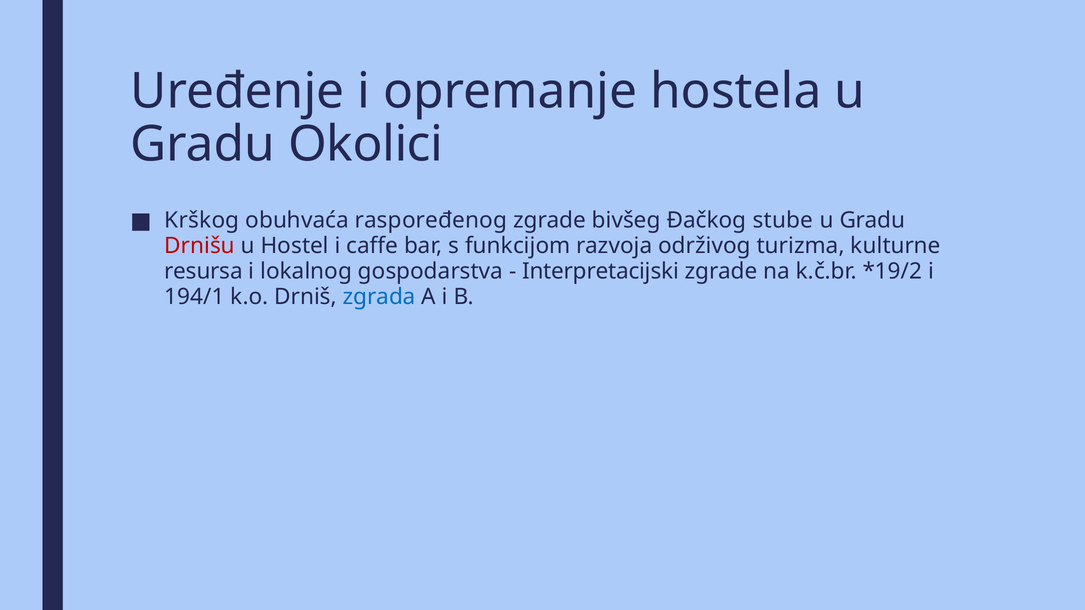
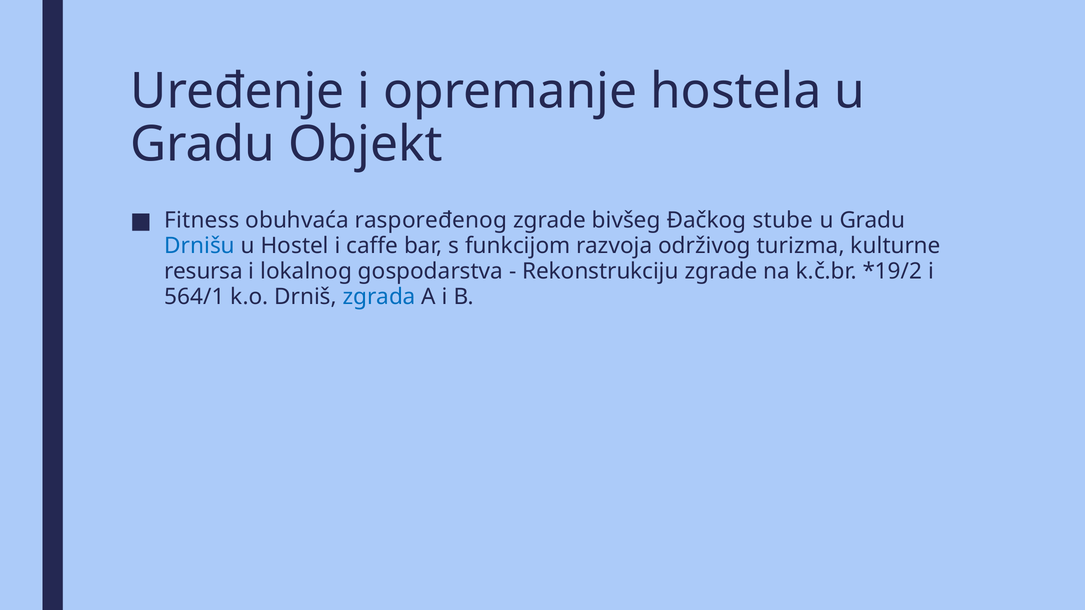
Okolici: Okolici -> Objekt
Krškog: Krškog -> Fitness
Drnišu colour: red -> blue
Interpretacijski: Interpretacijski -> Rekonstrukciju
194/1: 194/1 -> 564/1
